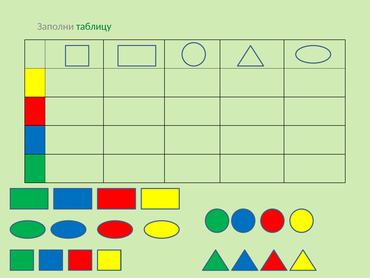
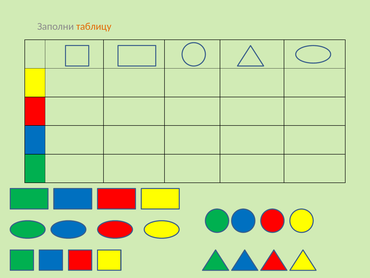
таблицу colour: green -> orange
